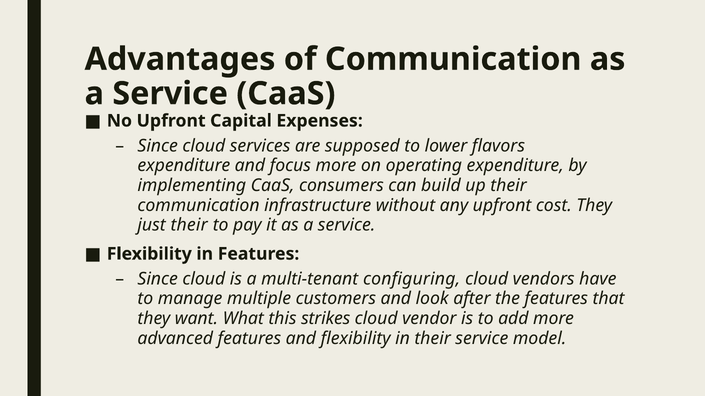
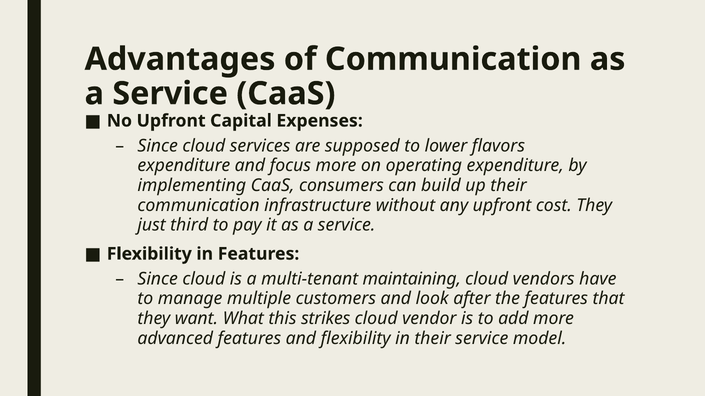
just their: their -> third
configuring: configuring -> maintaining
